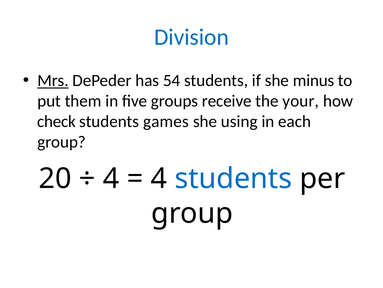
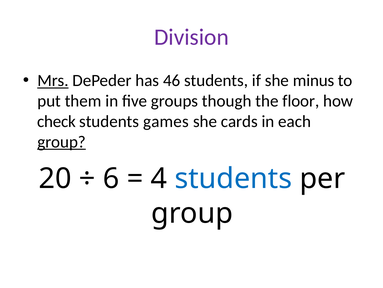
Division colour: blue -> purple
54: 54 -> 46
receive: receive -> though
your: your -> floor
using: using -> cards
group at (62, 142) underline: none -> present
4 at (111, 178): 4 -> 6
